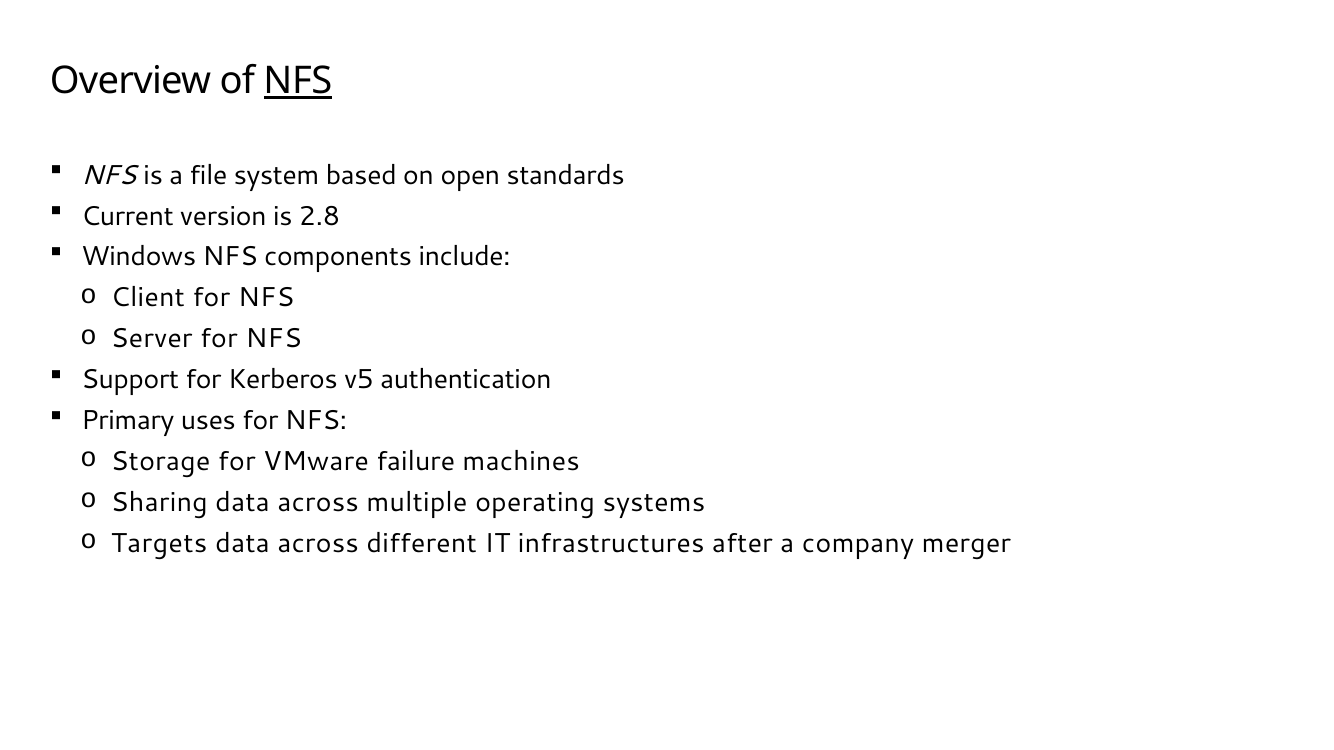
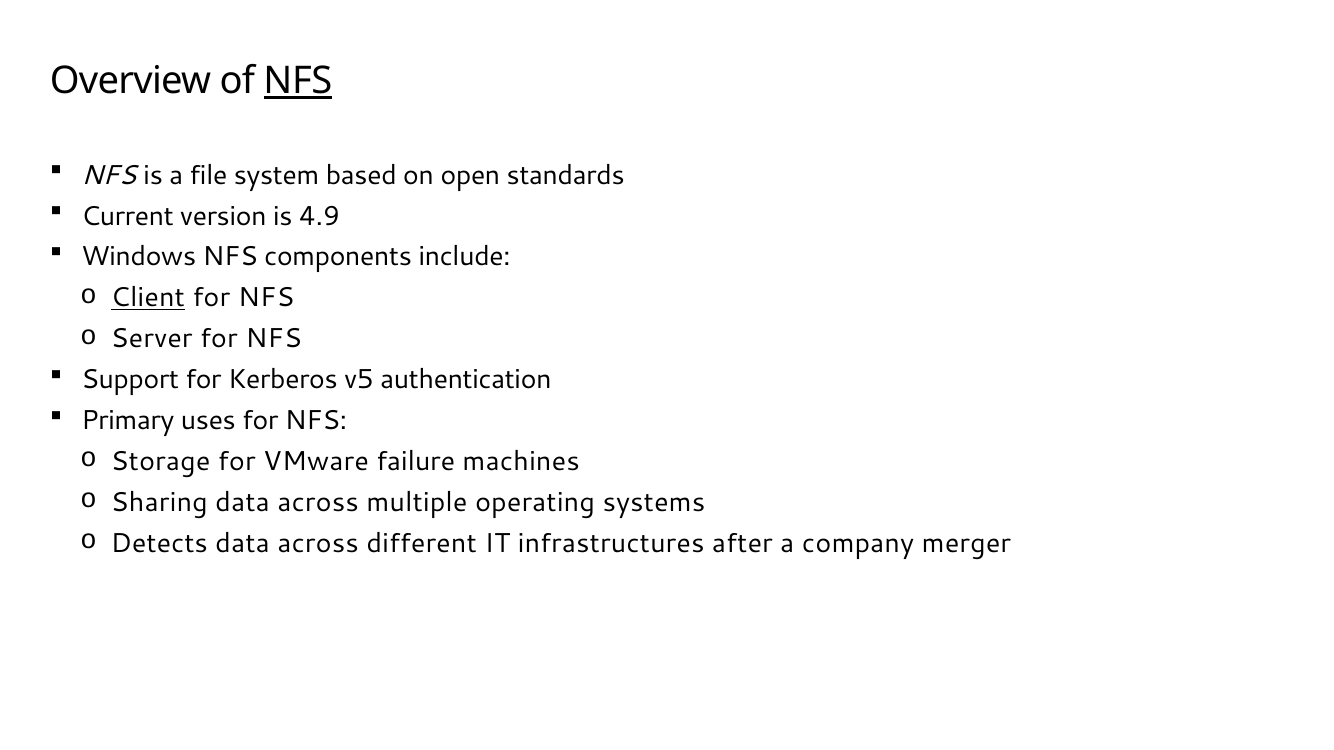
2.8: 2.8 -> 4.9
Client underline: none -> present
Targets: Targets -> Detects
